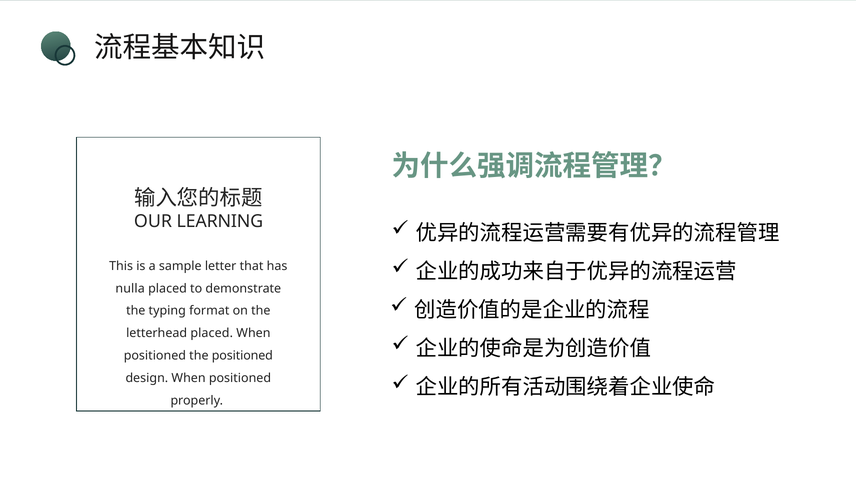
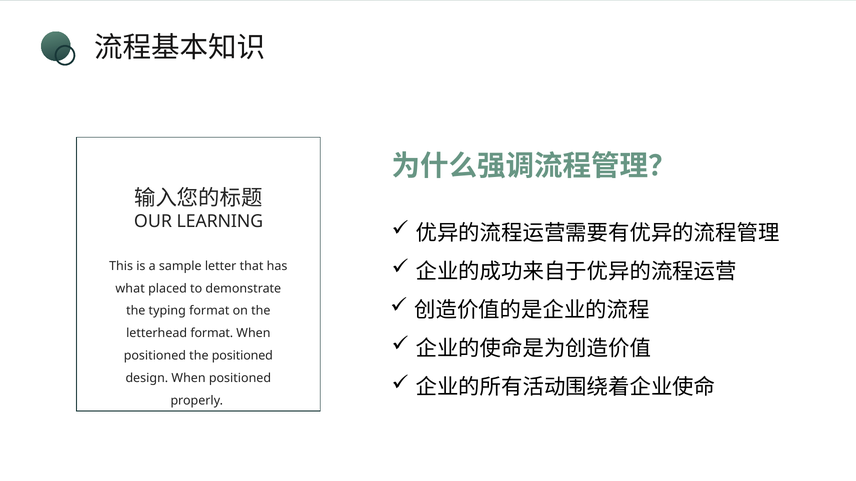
nulla: nulla -> what
letterhead placed: placed -> format
